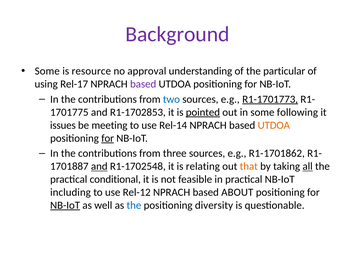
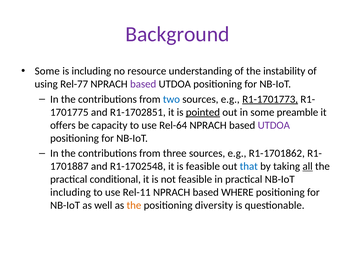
is resource: resource -> including
approval: approval -> resource
particular: particular -> instability
Rel-17: Rel-17 -> Rel-77
R1-1702853: R1-1702853 -> R1-1702851
following: following -> preamble
issues: issues -> offers
meeting: meeting -> capacity
Rel-14: Rel-14 -> Rel-64
UTDOA at (274, 125) colour: orange -> purple
for at (108, 138) underline: present -> none
and at (99, 166) underline: present -> none
is relating: relating -> feasible
that colour: orange -> blue
Rel-12: Rel-12 -> Rel-11
ABOUT: ABOUT -> WHERE
NB-IoT at (65, 205) underline: present -> none
the at (134, 205) colour: blue -> orange
